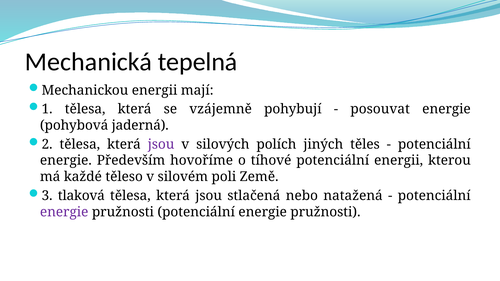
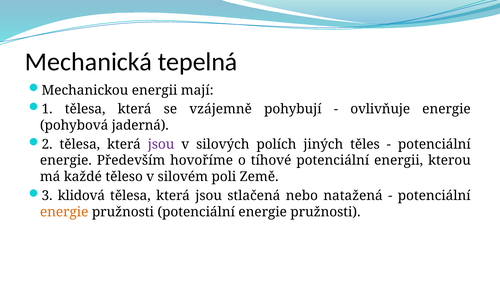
posouvat: posouvat -> ovlivňuje
tlaková: tlaková -> klidová
energie at (64, 212) colour: purple -> orange
